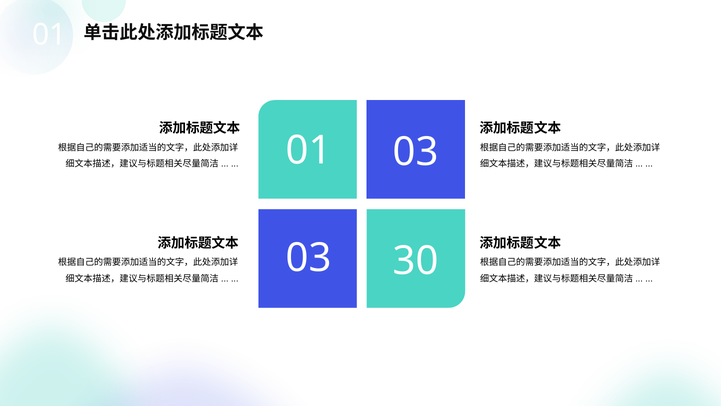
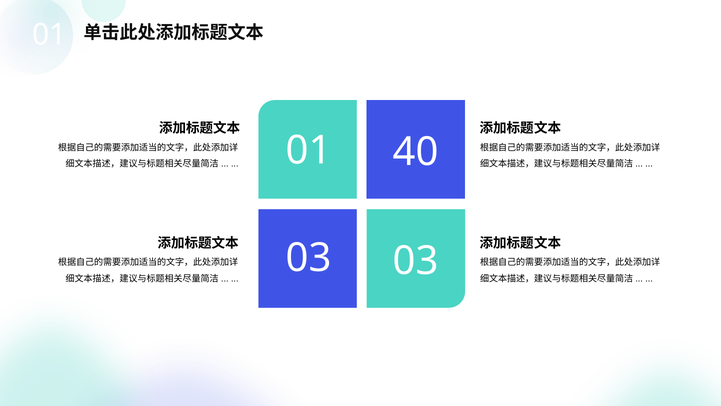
01 03: 03 -> 40
03 30: 30 -> 03
